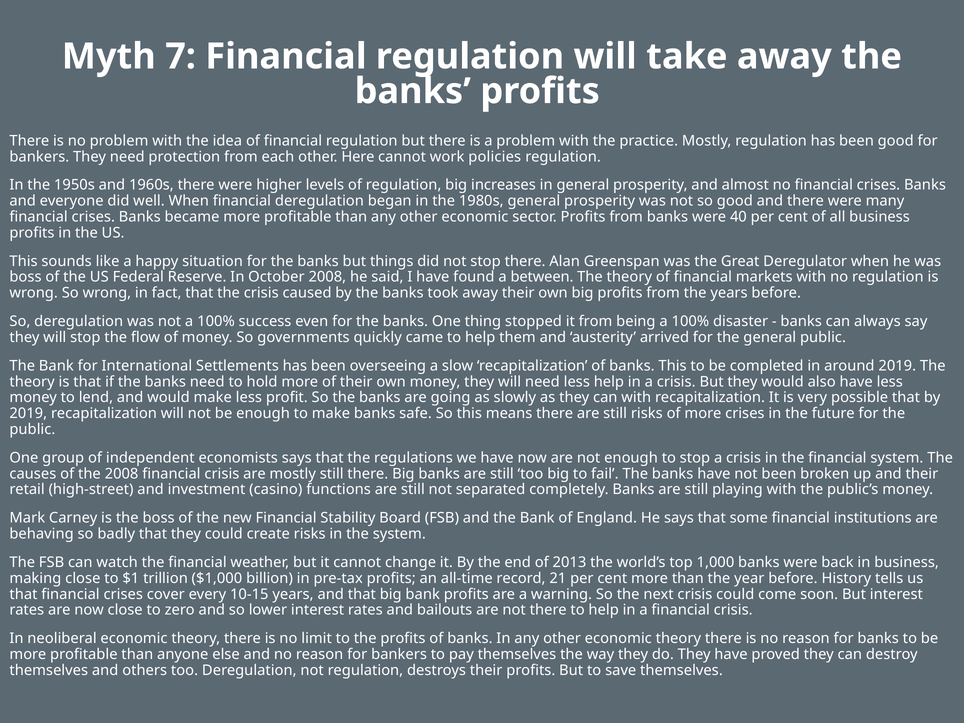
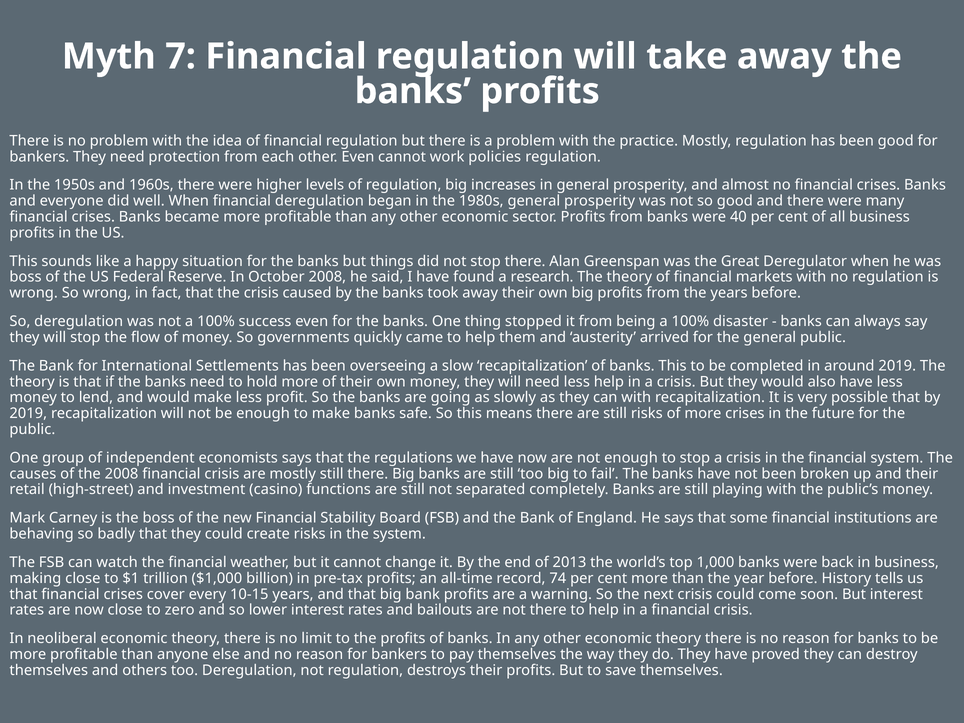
other Here: Here -> Even
between: between -> research
21: 21 -> 74
